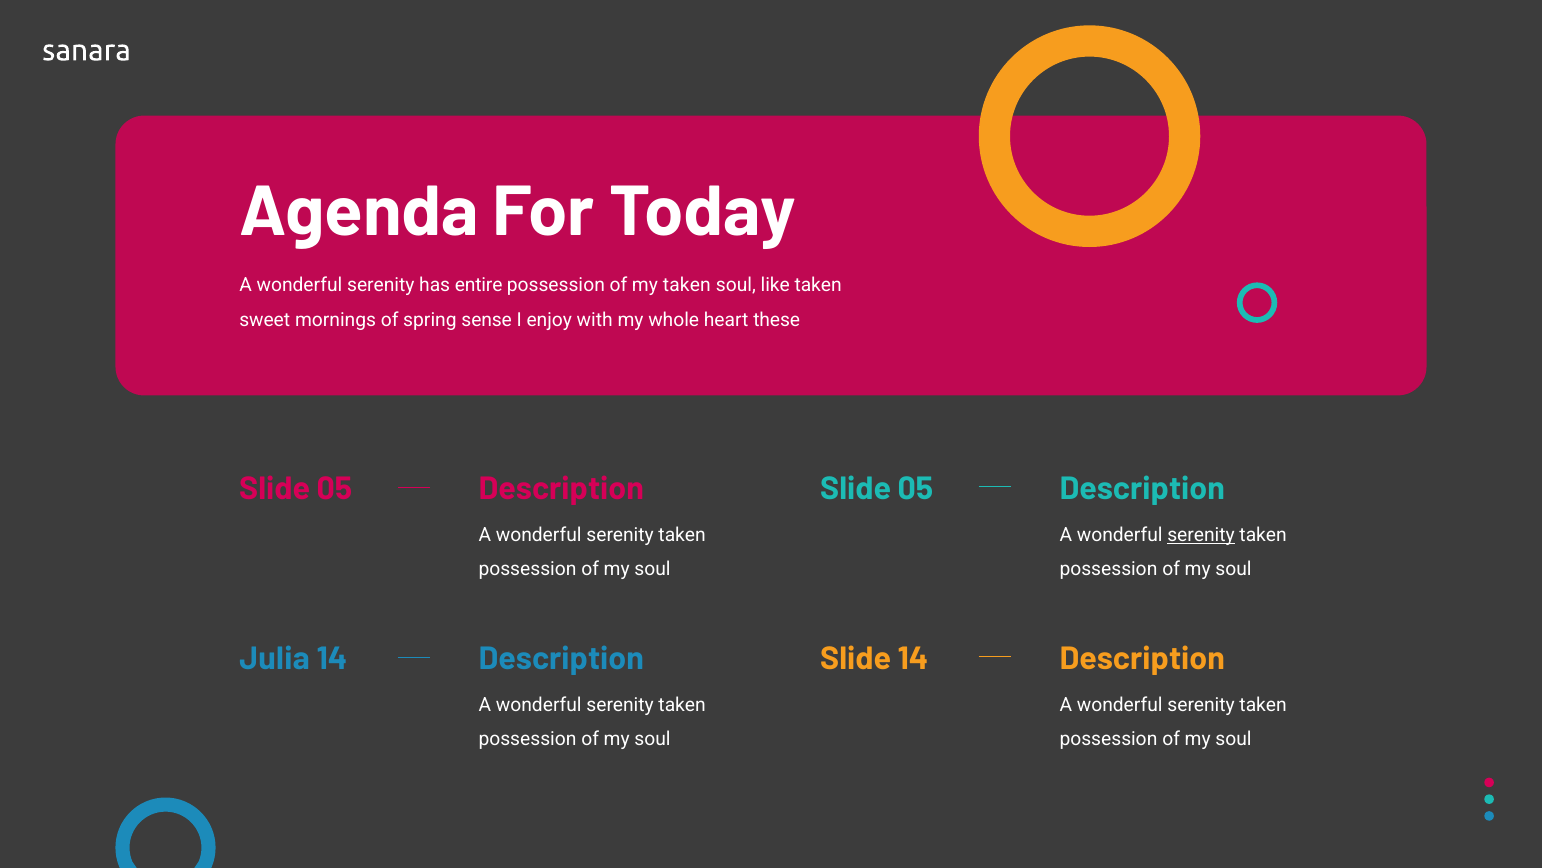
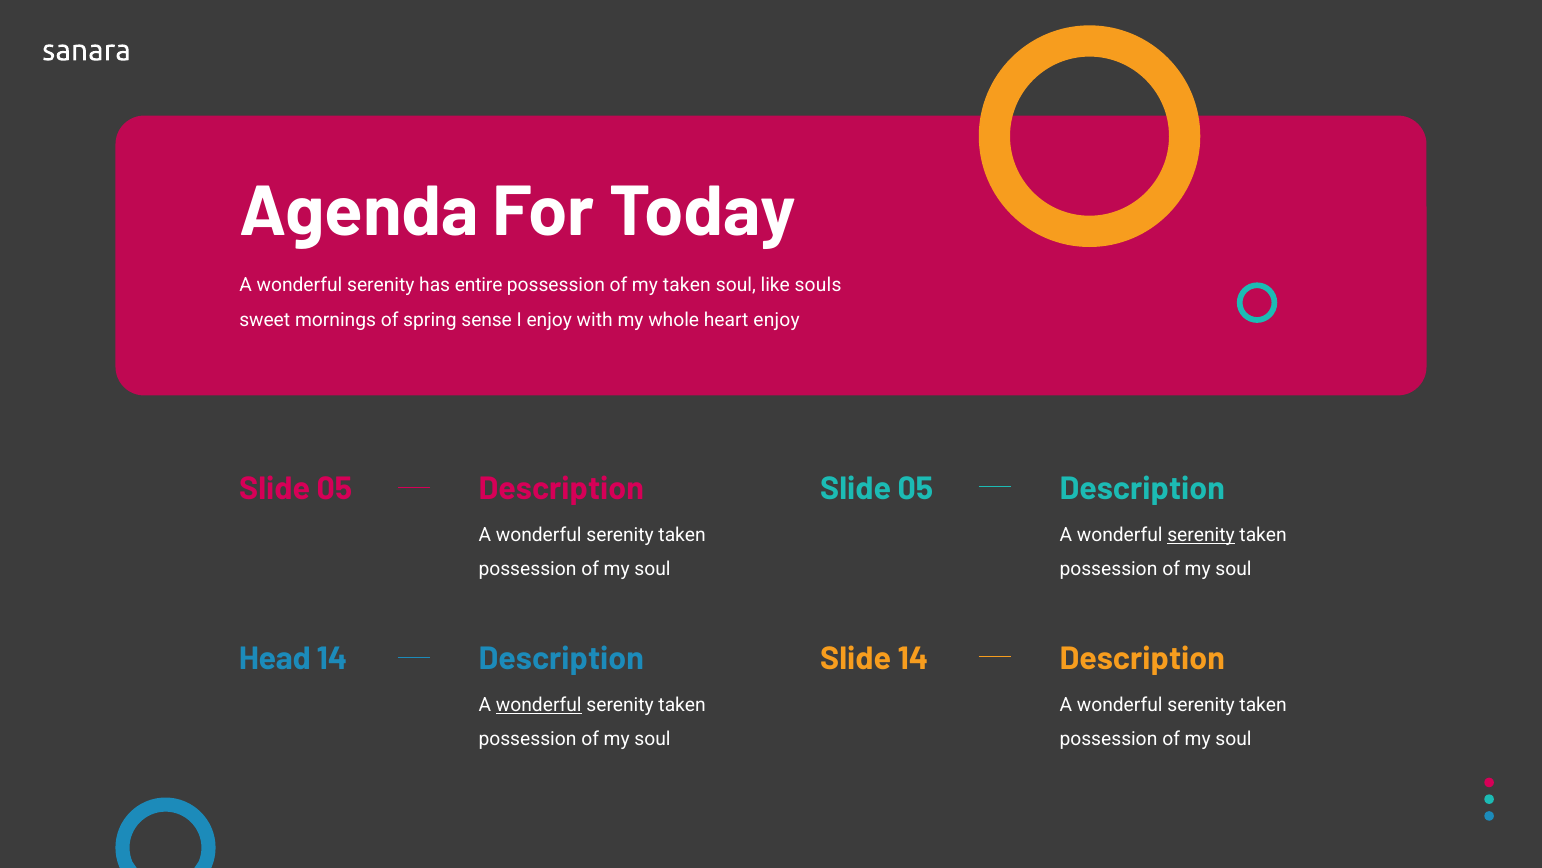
like taken: taken -> souls
heart these: these -> enjoy
Julia: Julia -> Head
wonderful at (539, 704) underline: none -> present
